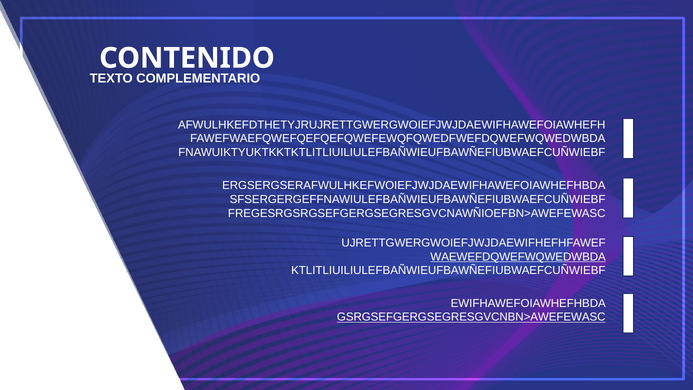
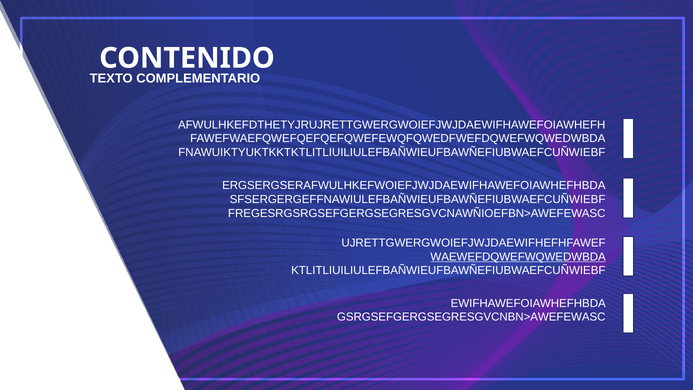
GSRGSEFGERGSEGRESGVCNBN>AWEFEWASC underline: present -> none
